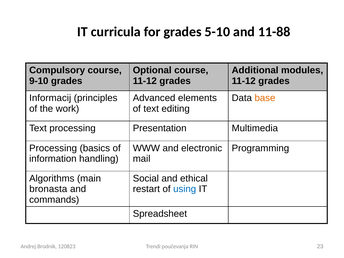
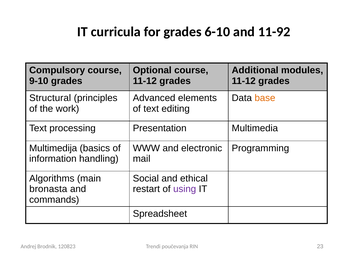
5-10: 5-10 -> 6-10
11-88: 11-88 -> 11-92
Informacij: Informacij -> Structural
Processing at (53, 148): Processing -> Multimedija
using colour: blue -> purple
